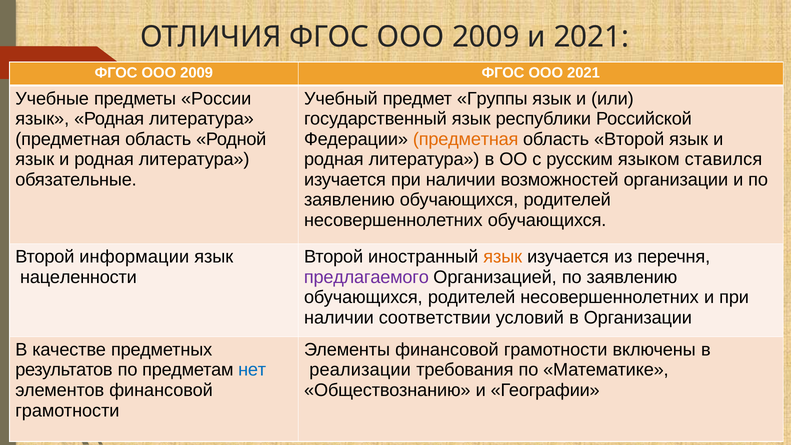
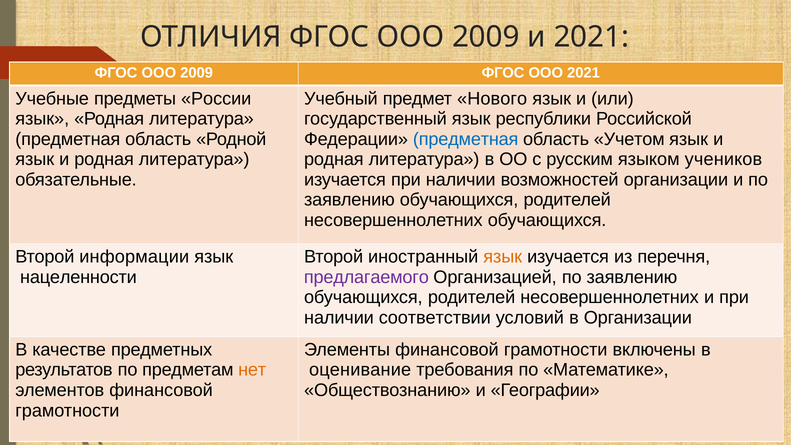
Группы: Группы -> Нового
предметная at (466, 139) colour: orange -> blue
область Второй: Второй -> Учетом
ставился: ставился -> учеников
нет colour: blue -> orange
реализации: реализации -> оценивание
